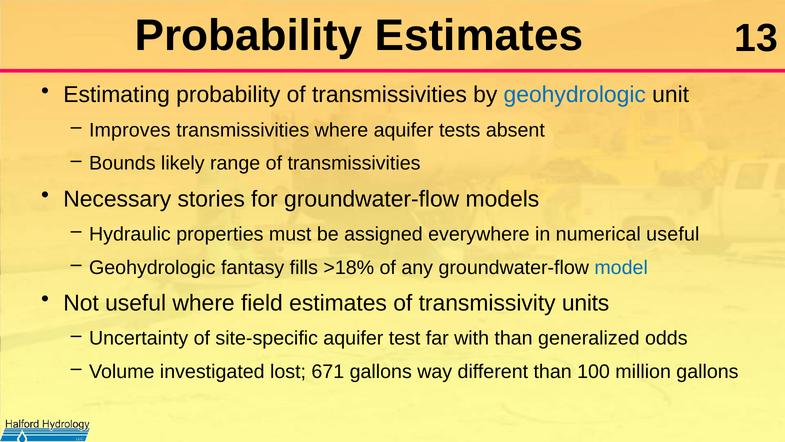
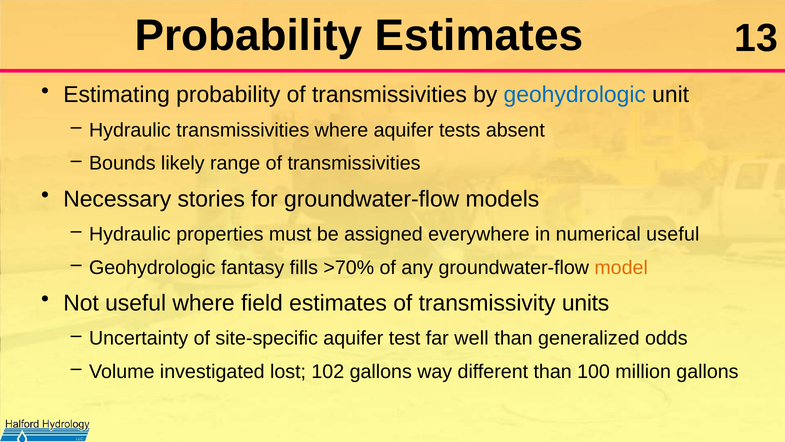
Improves at (130, 130): Improves -> Hydraulic
>18%: >18% -> >70%
model colour: blue -> orange
with: with -> well
671: 671 -> 102
